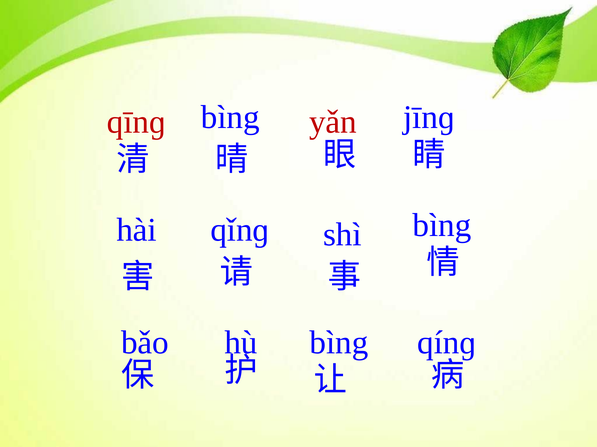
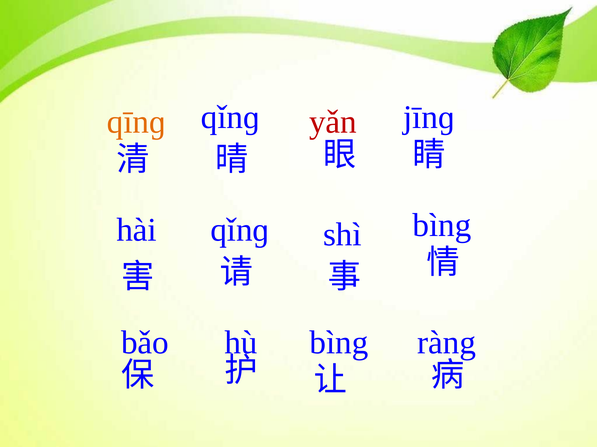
bìng at (230, 117): bìng -> qǐnɡ
qīnɡ colour: red -> orange
qínɡ: qínɡ -> ràng
